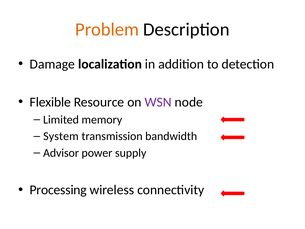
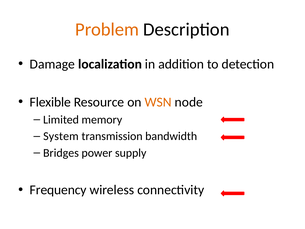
WSN colour: purple -> orange
Advisor: Advisor -> Bridges
Processing: Processing -> Frequency
